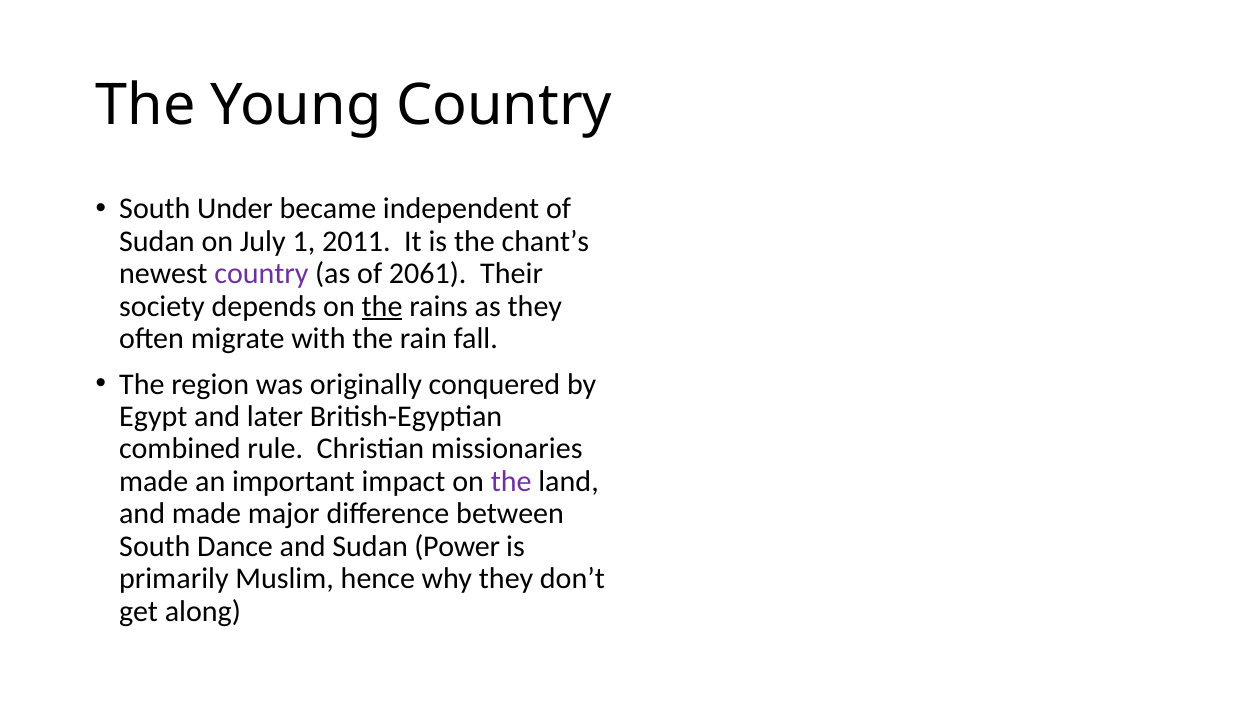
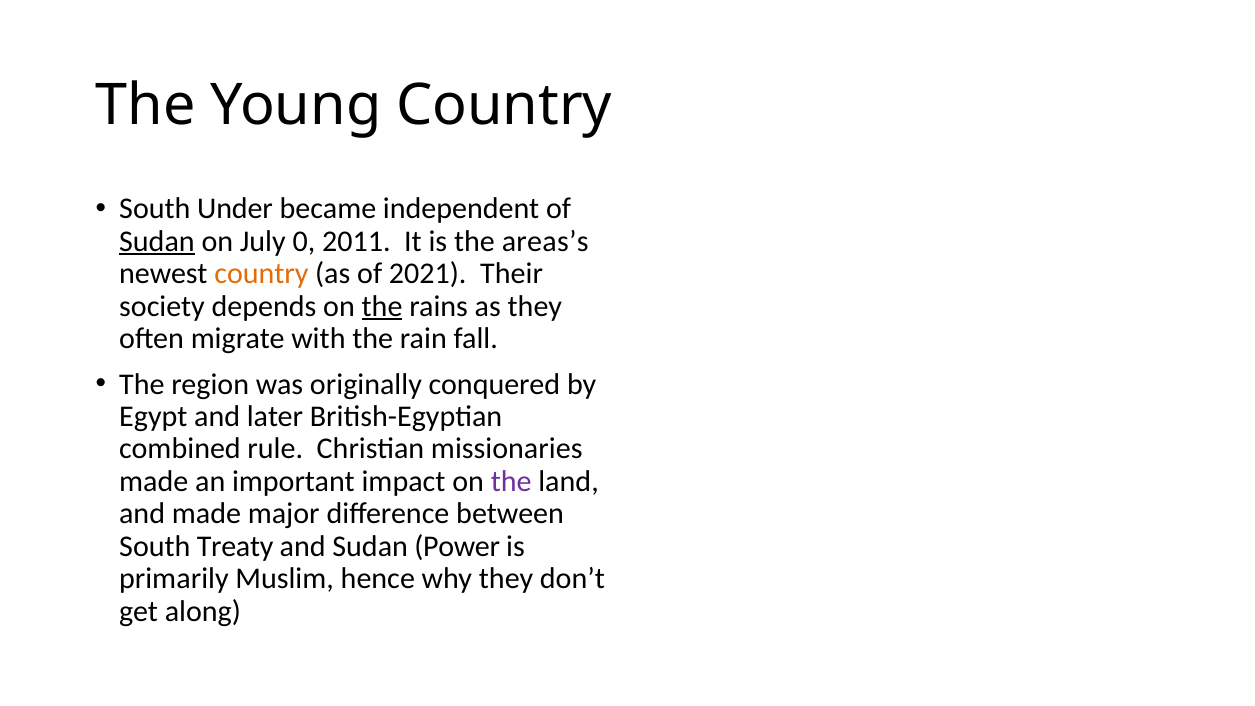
Sudan at (157, 241) underline: none -> present
1: 1 -> 0
chant’s: chant’s -> areas’s
country at (261, 274) colour: purple -> orange
2061: 2061 -> 2021
Dance: Dance -> Treaty
